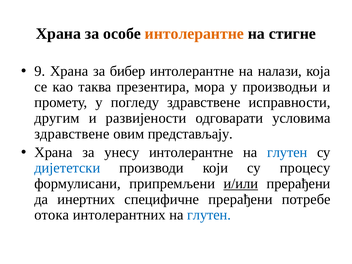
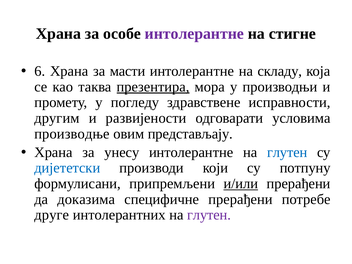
интолерантне at (194, 34) colour: orange -> purple
9: 9 -> 6
бибер: бибер -> масти
налази: налази -> складу
презентира underline: none -> present
здравствене at (72, 134): здравствене -> производње
процесу: процесу -> потпуну
инертних: инертних -> доказима
отока: отока -> друге
глутен at (209, 215) colour: blue -> purple
